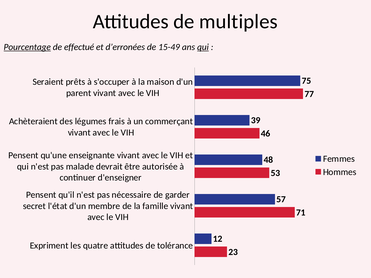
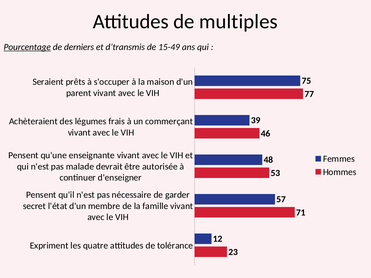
effectué: effectué -> derniers
d’erronées: d’erronées -> d’transmis
qui at (203, 47) underline: present -> none
